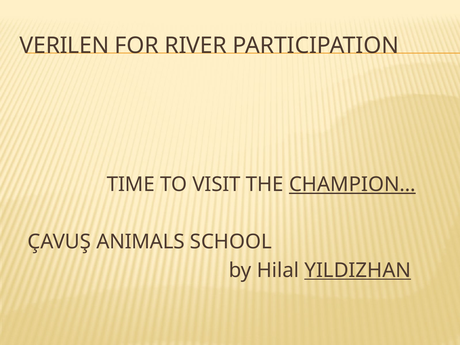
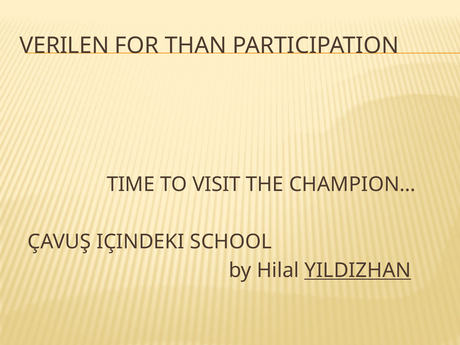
RIVER: RIVER -> THAN
CHAMPION… underline: present -> none
ANIMALS: ANIMALS -> IÇINDEKI
